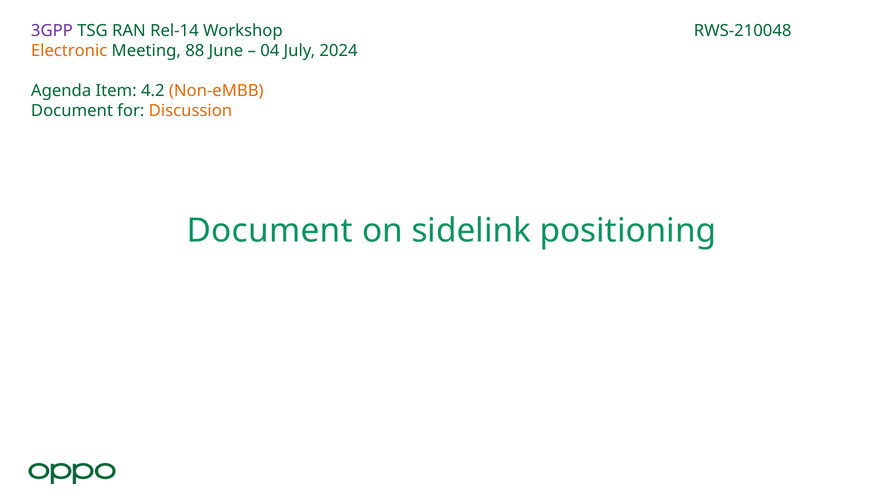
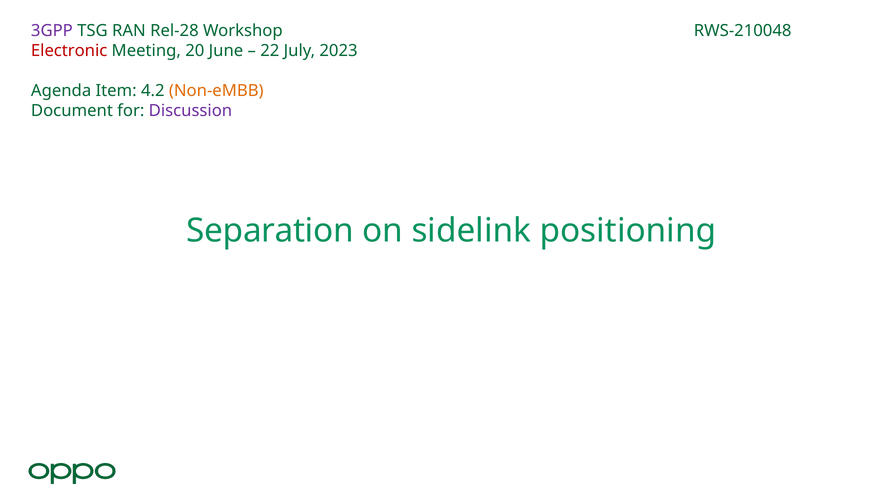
Rel-14: Rel-14 -> Rel-28
Electronic colour: orange -> red
88: 88 -> 20
04: 04 -> 22
2024: 2024 -> 2023
Discussion colour: orange -> purple
Document at (270, 230): Document -> Separation
